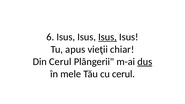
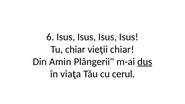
Isus at (108, 37) underline: present -> none
Tu apus: apus -> chiar
Din Cerul: Cerul -> Amin
mele: mele -> viaţa
